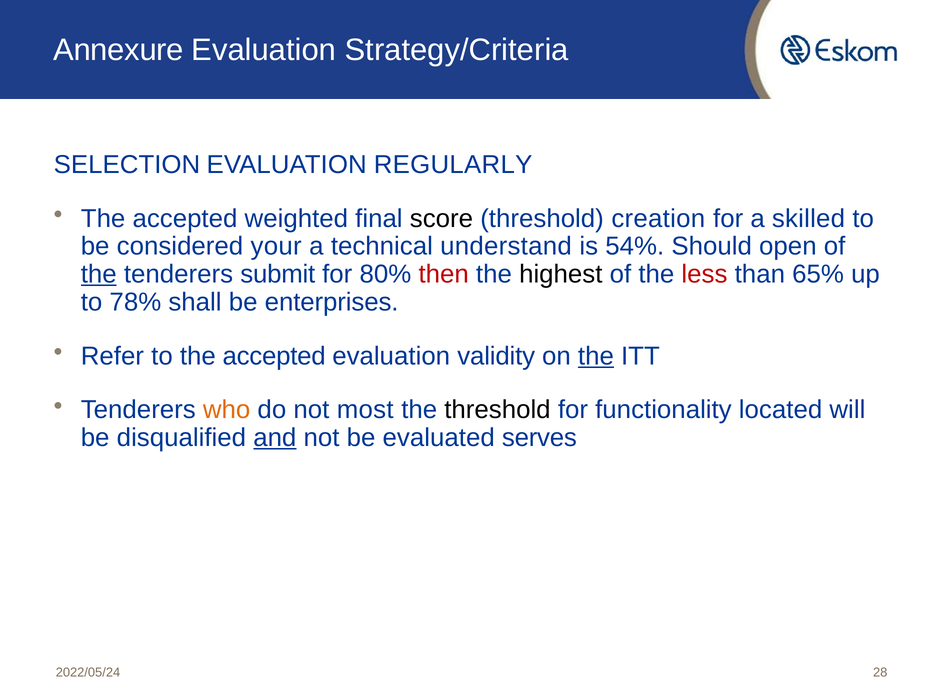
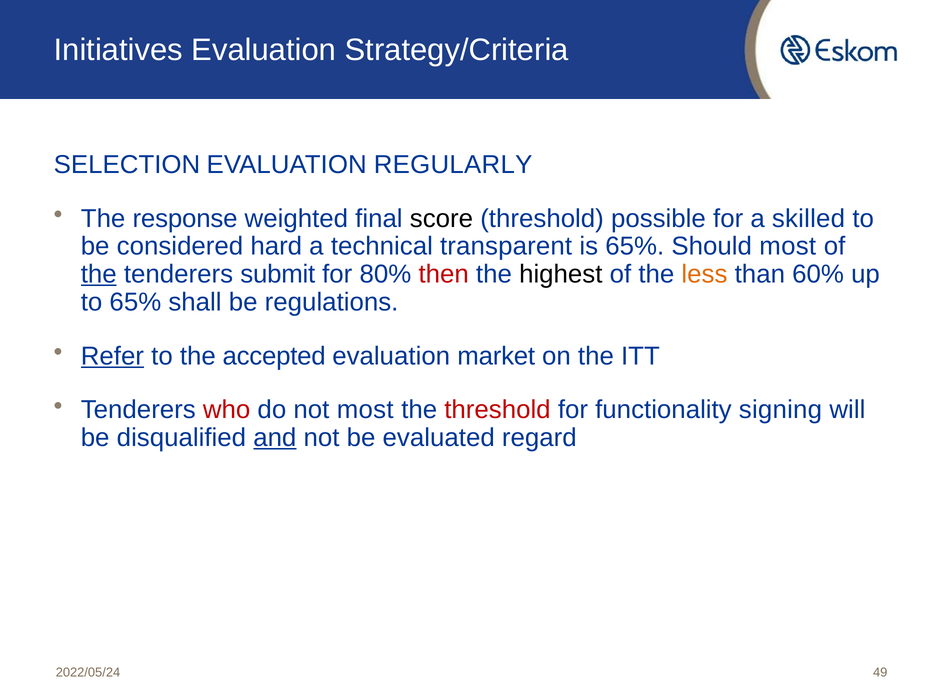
Annexure: Annexure -> Initiatives
accepted at (185, 218): accepted -> response
creation: creation -> possible
your: your -> hard
understand: understand -> transparent
is 54%: 54% -> 65%
Should open: open -> most
less colour: red -> orange
65%: 65% -> 60%
to 78%: 78% -> 65%
enterprises: enterprises -> regulations
Refer underline: none -> present
validity: validity -> market
the at (596, 356) underline: present -> none
who colour: orange -> red
threshold at (497, 410) colour: black -> red
located: located -> signing
serves: serves -> regard
28: 28 -> 49
